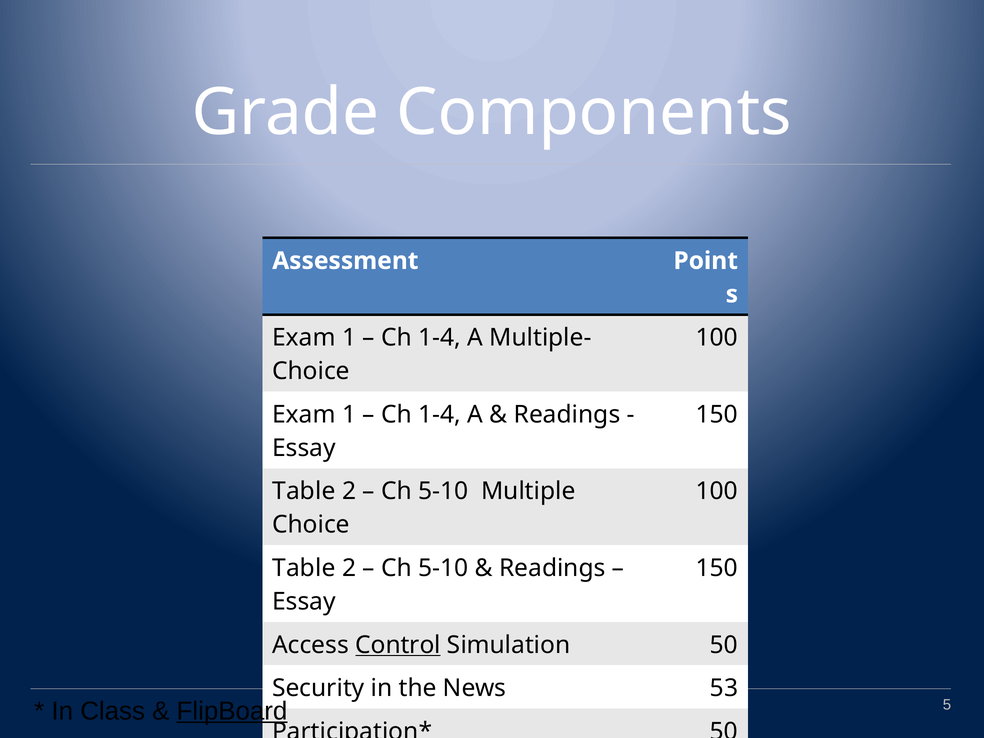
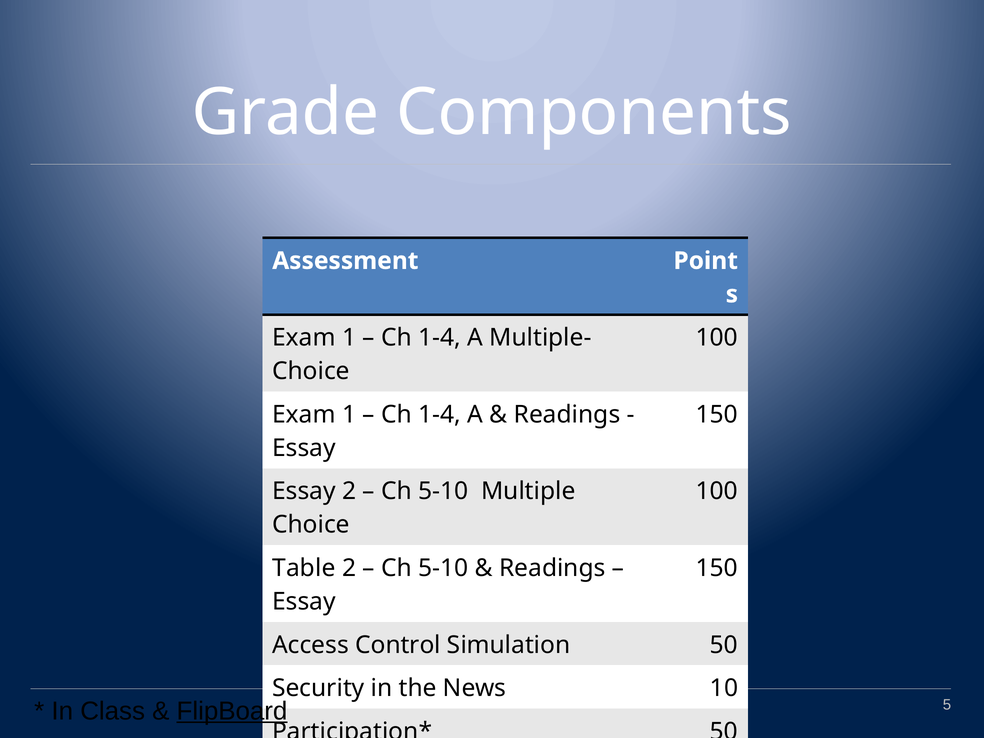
Table at (304, 491): Table -> Essay
Control underline: present -> none
53: 53 -> 10
